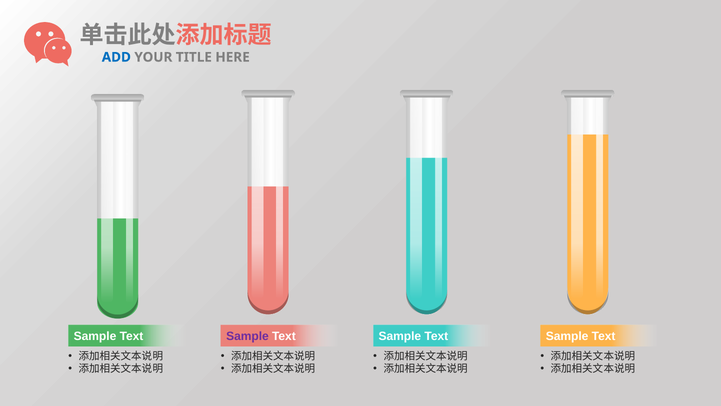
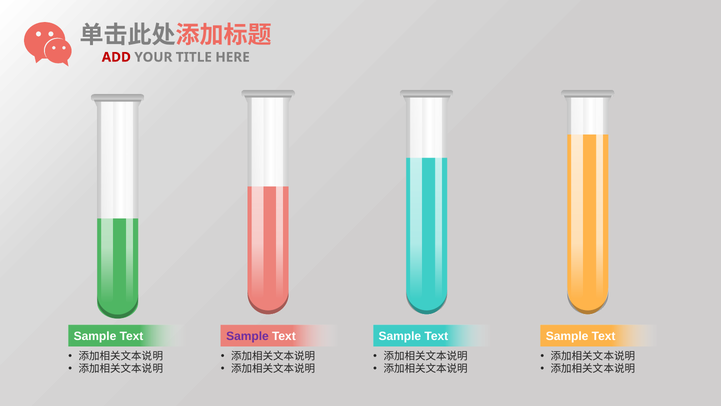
ADD colour: blue -> red
